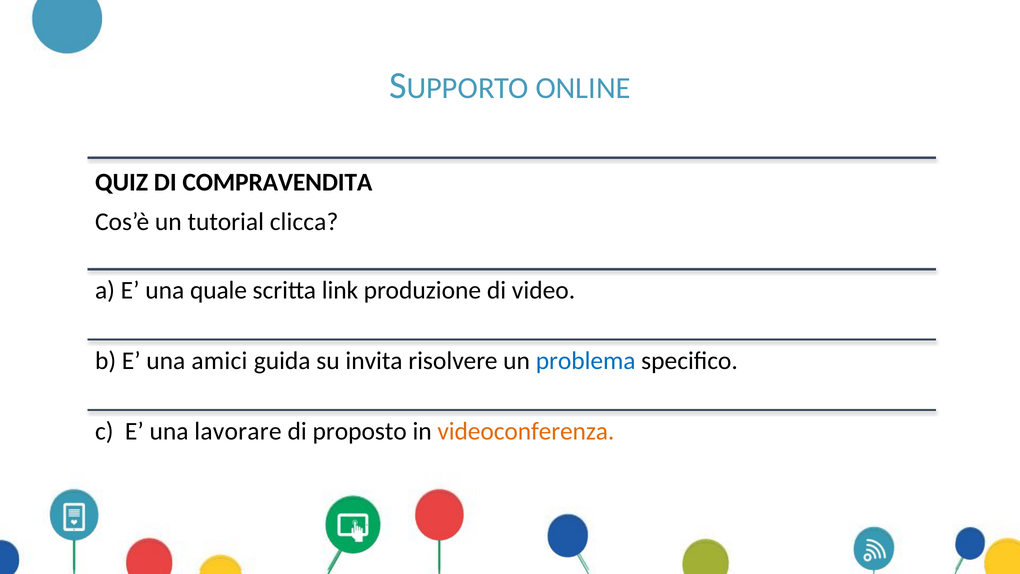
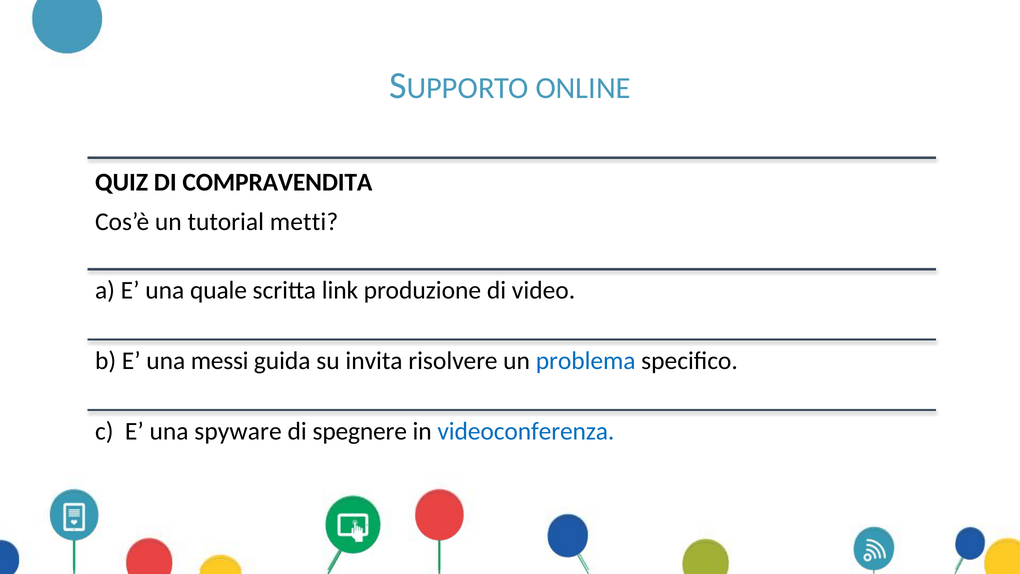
clicca: clicca -> metti
amici: amici -> messi
lavorare: lavorare -> spyware
proposto: proposto -> spegnere
videoconferenza colour: orange -> blue
